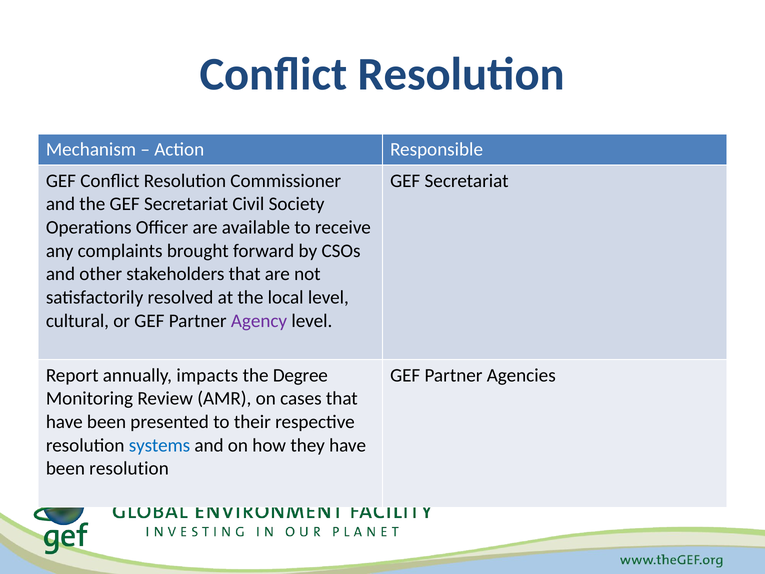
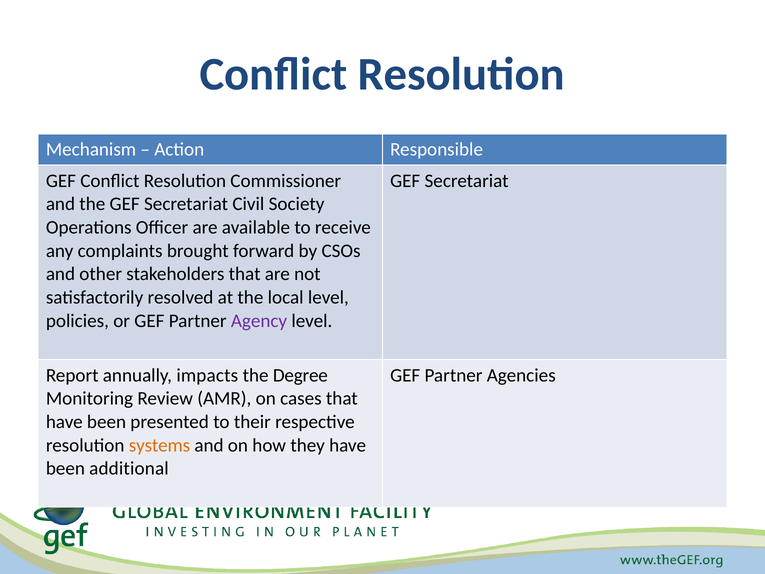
cultural: cultural -> policies
systems colour: blue -> orange
been resolution: resolution -> additional
